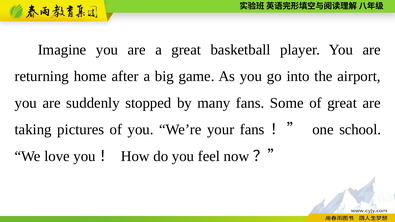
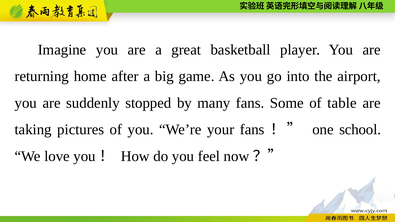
of great: great -> table
